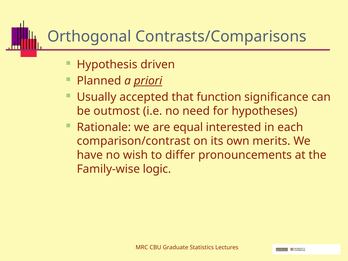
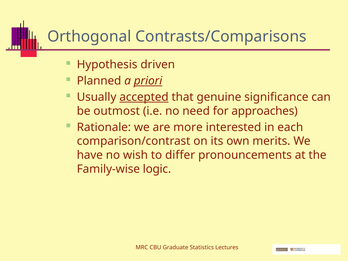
accepted underline: none -> present
function: function -> genuine
hypotheses: hypotheses -> approaches
equal: equal -> more
